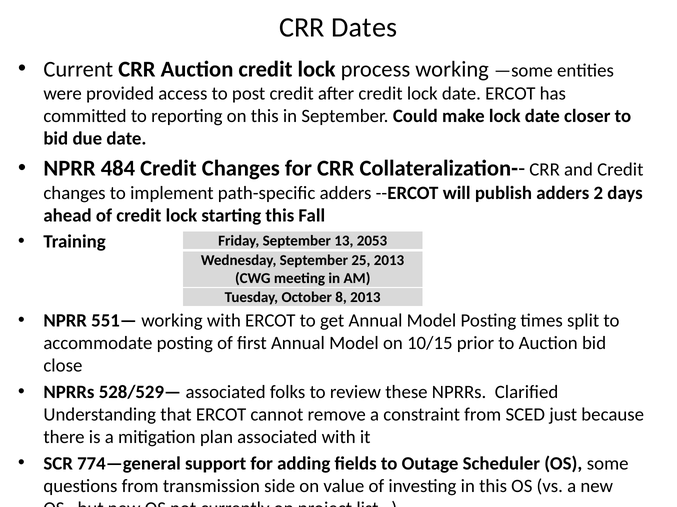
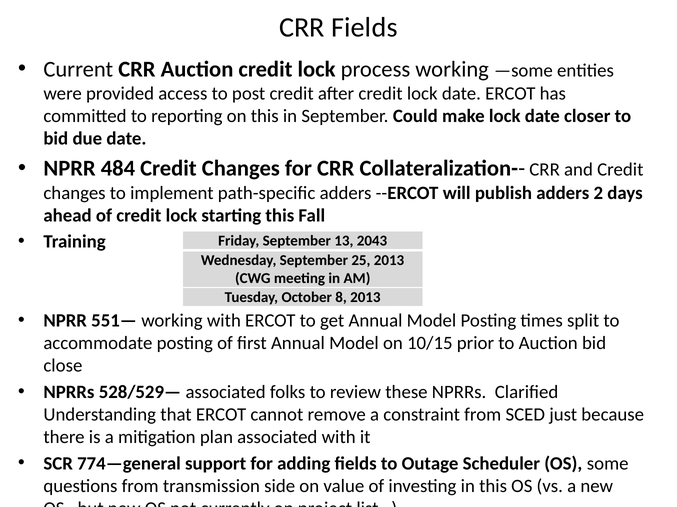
CRR Dates: Dates -> Fields
2053: 2053 -> 2043
